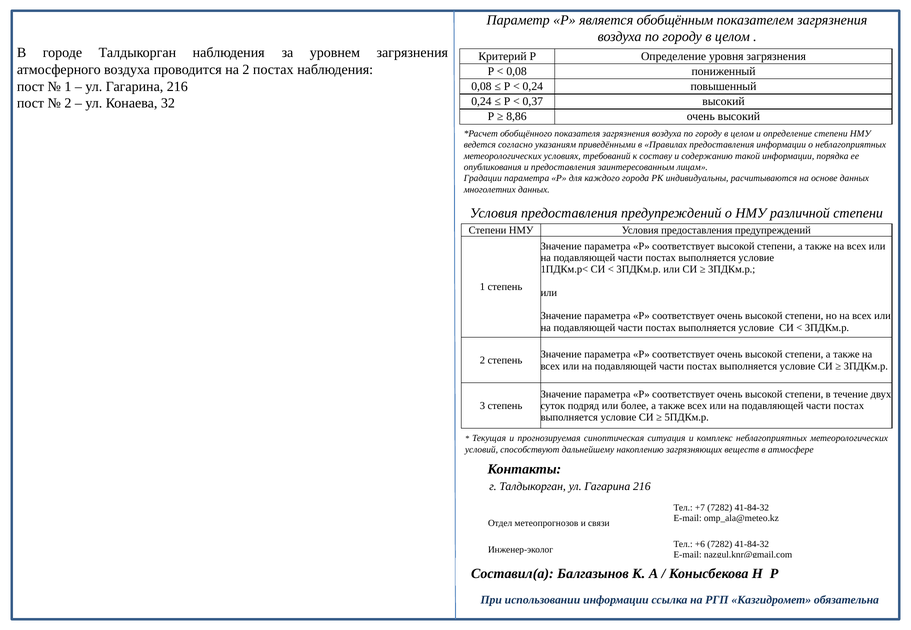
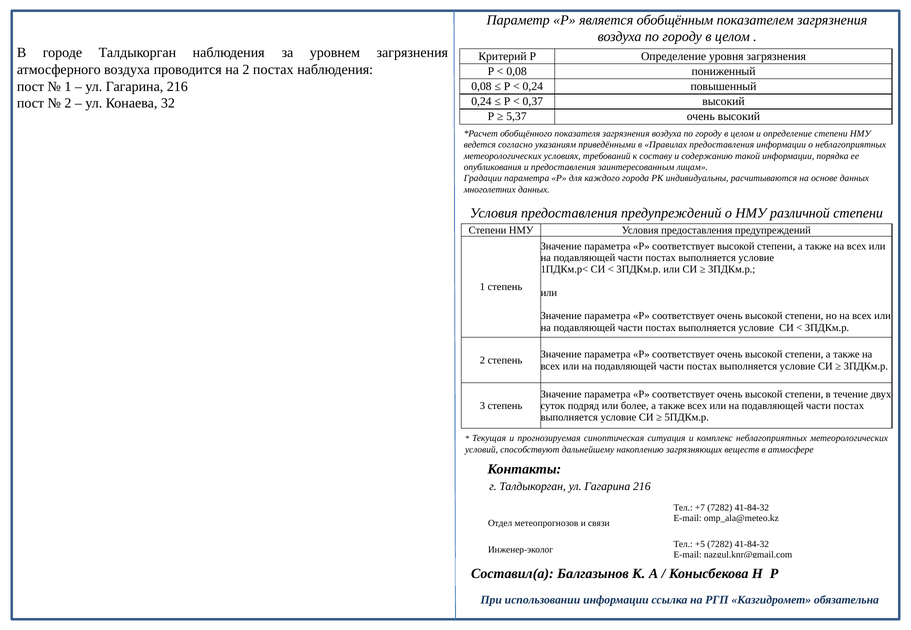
8,86: 8,86 -> 5,37
+6: +6 -> +5
